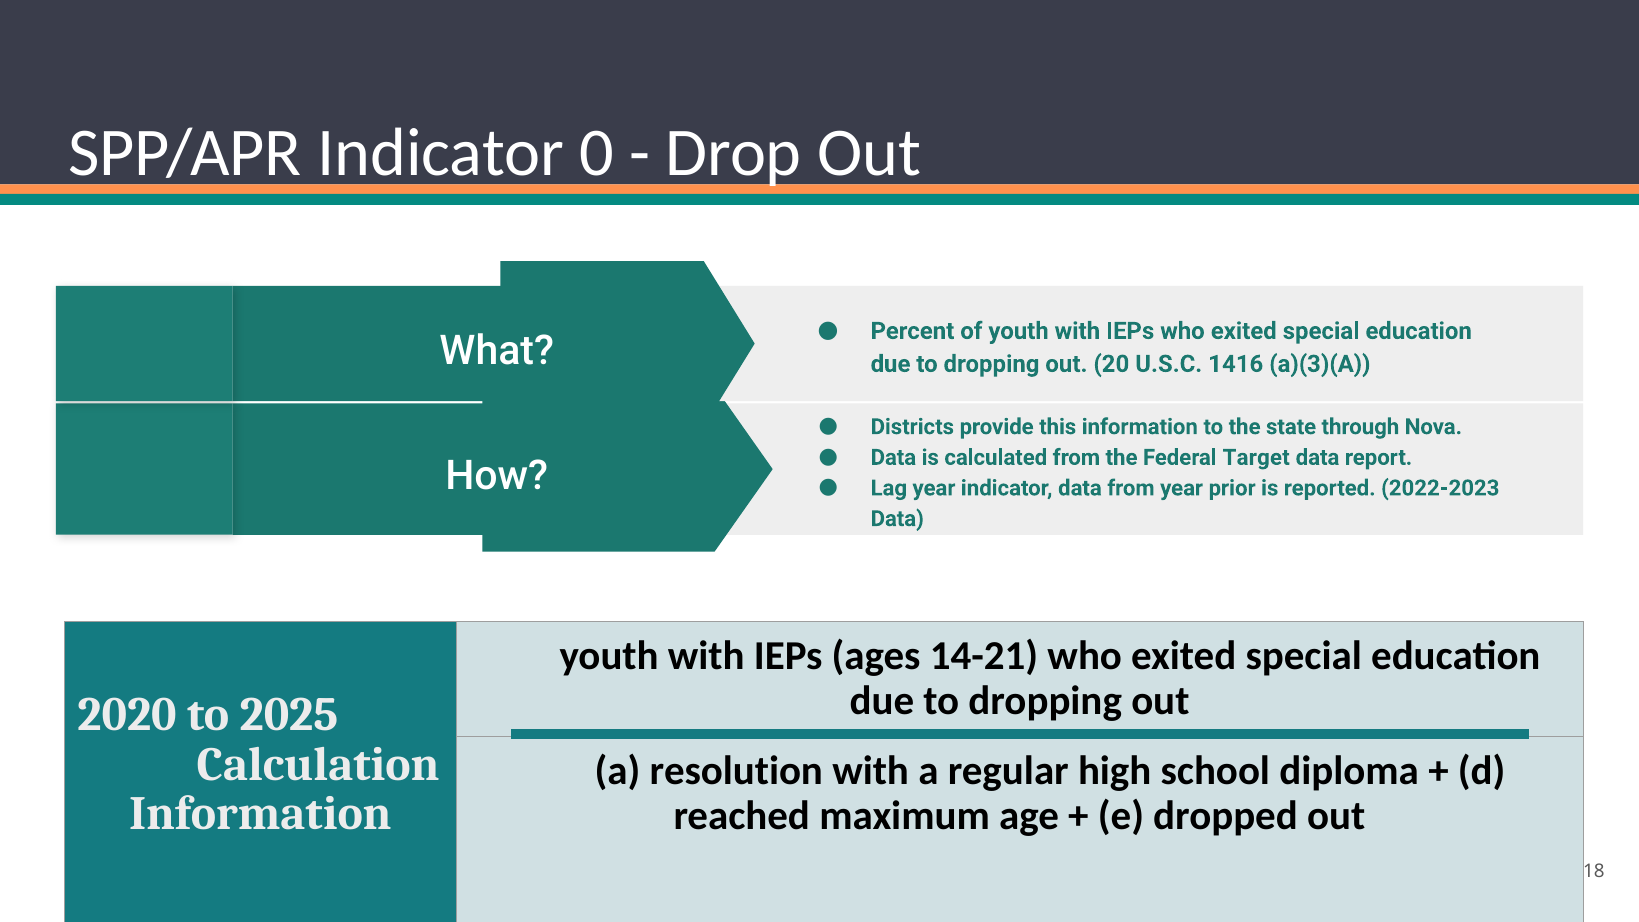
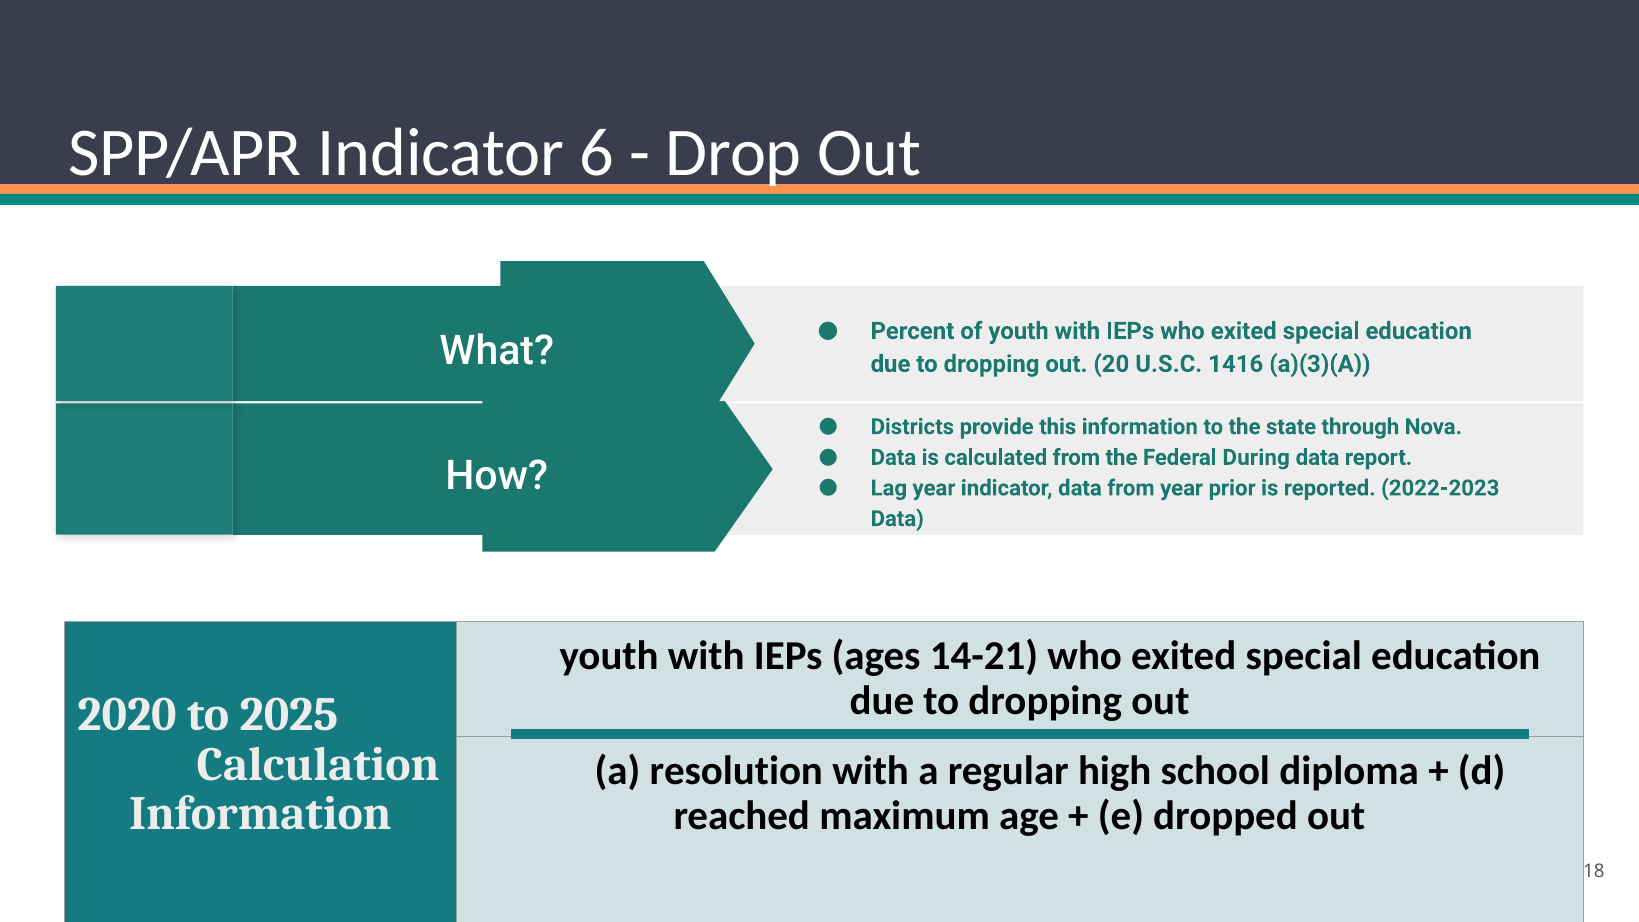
0: 0 -> 6
Target: Target -> During
